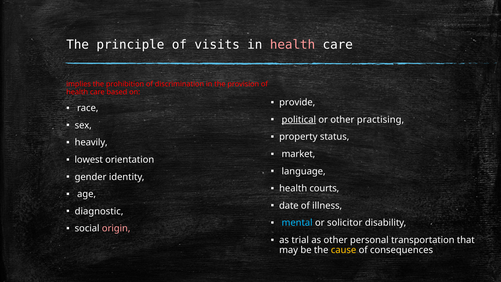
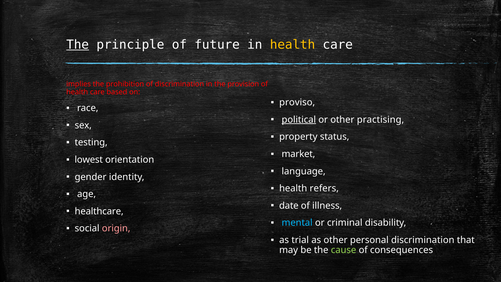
The at (78, 45) underline: none -> present
visits: visits -> future
health at (293, 45) colour: pink -> yellow
provide: provide -> proviso
heavily: heavily -> testing
courts: courts -> refers
diagnostic: diagnostic -> healthcare
solicitor: solicitor -> criminal
personal transportation: transportation -> discrimination
cause colour: yellow -> light green
